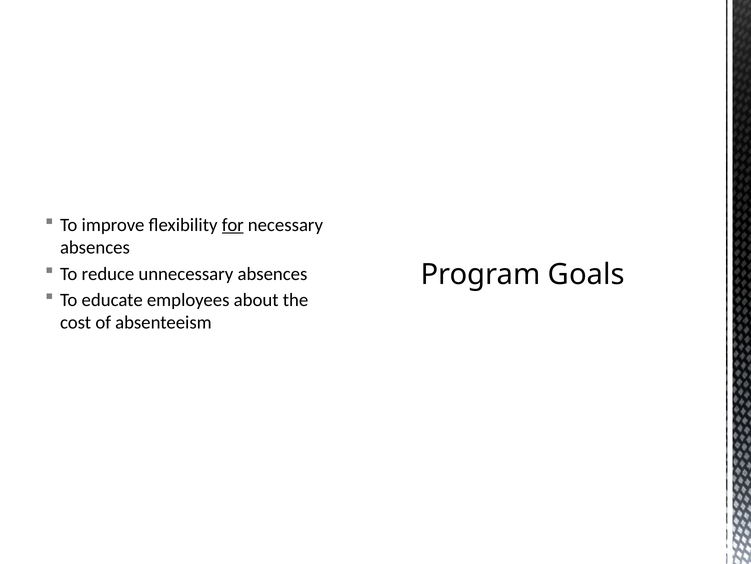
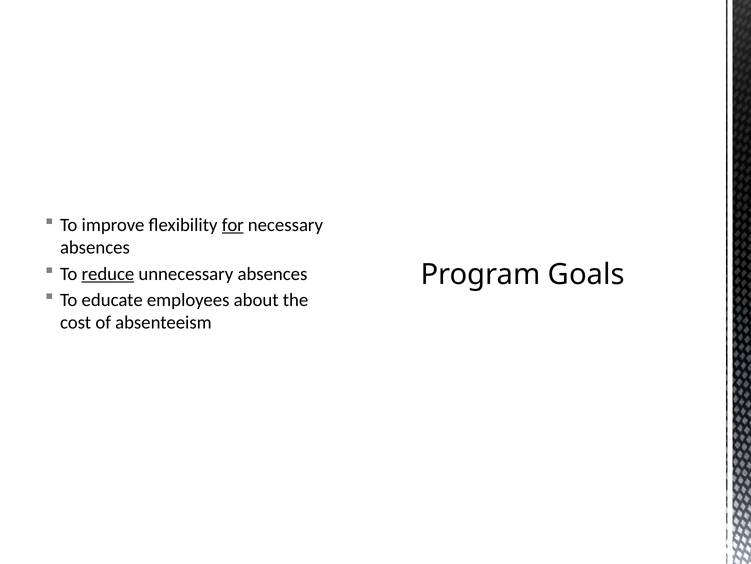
reduce underline: none -> present
